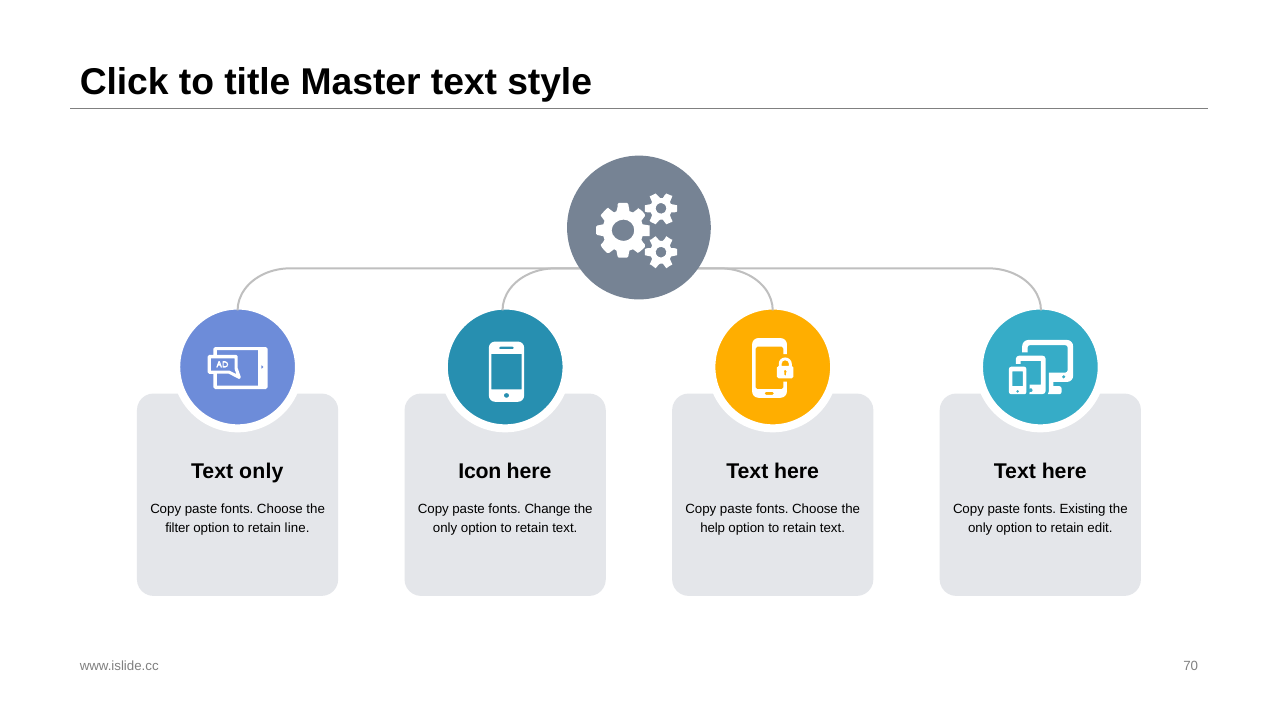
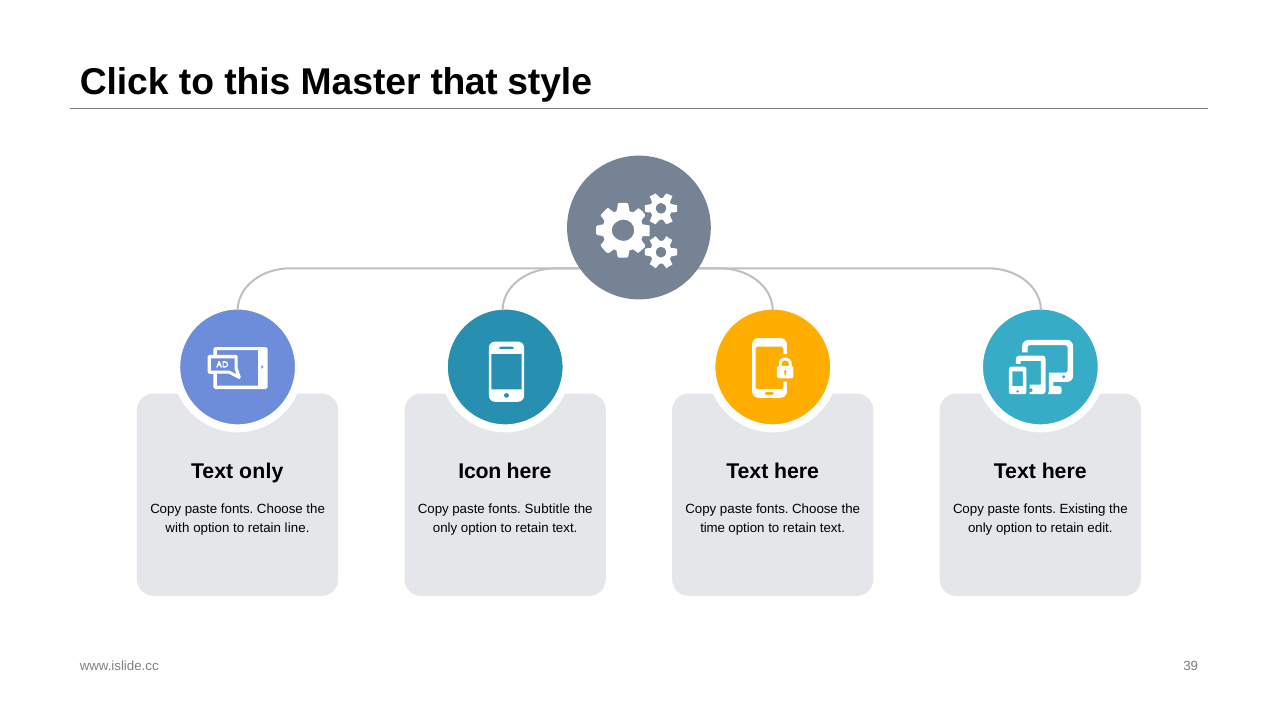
title: title -> this
Master text: text -> that
Change: Change -> Subtitle
filter: filter -> with
help: help -> time
70: 70 -> 39
